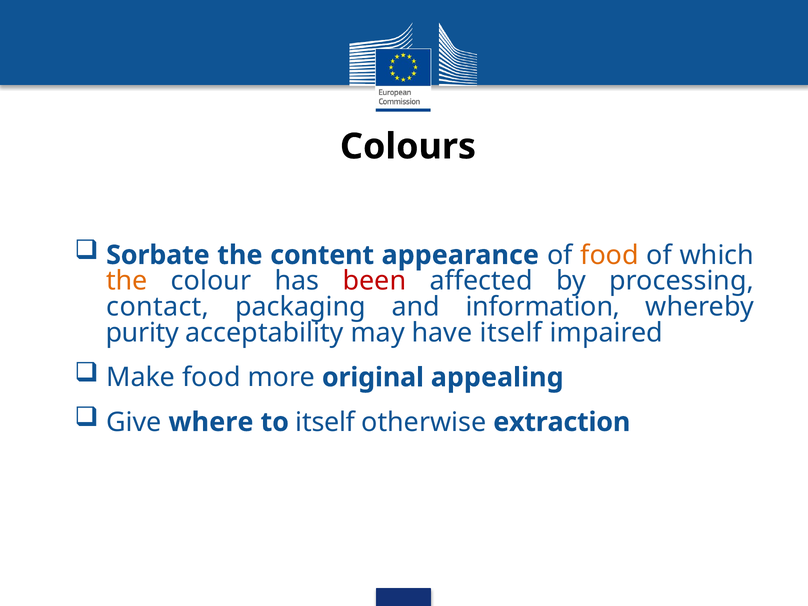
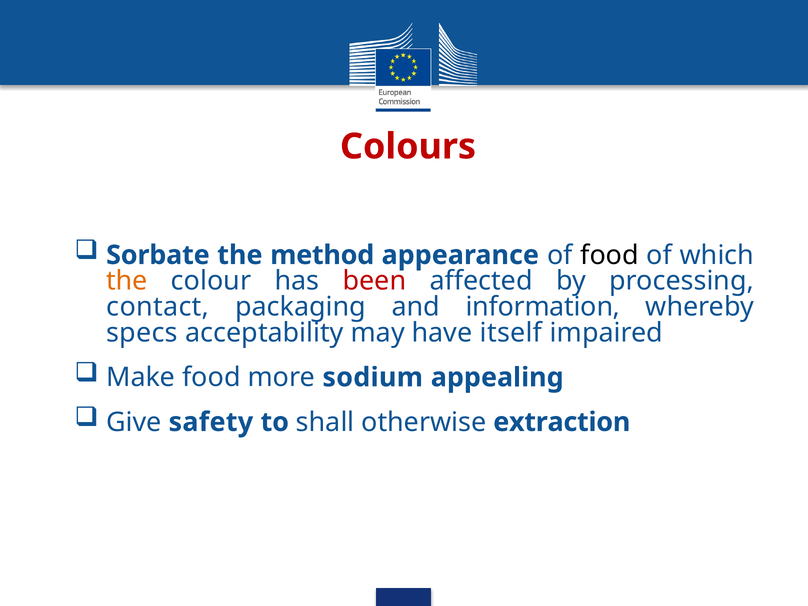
Colours colour: black -> red
content: content -> method
food at (609, 255) colour: orange -> black
purity: purity -> specs
original: original -> sodium
where: where -> safety
to itself: itself -> shall
